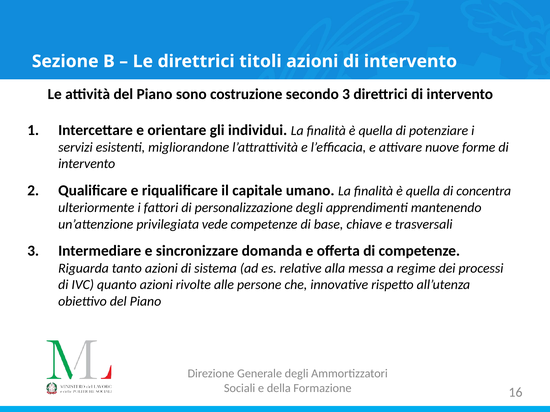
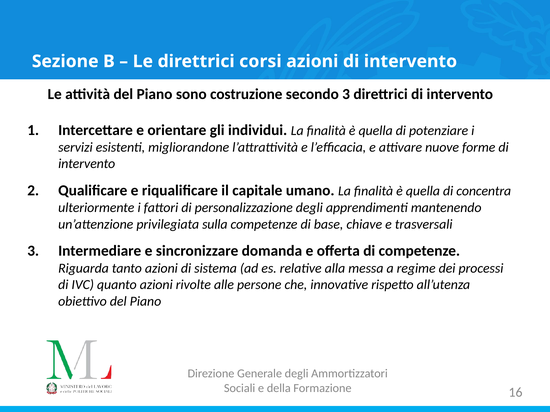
titoli: titoli -> corsi
vede: vede -> sulla
